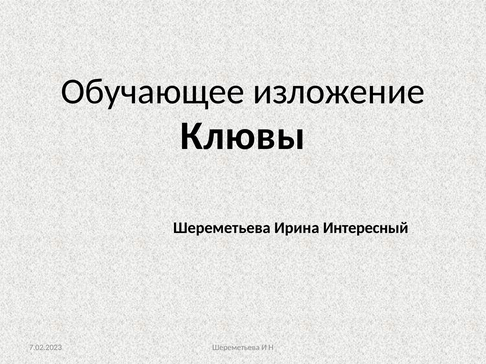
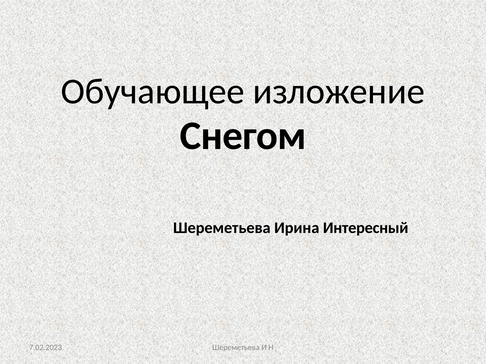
Клювы: Клювы -> Снегом
